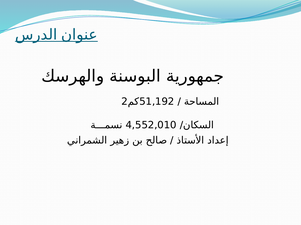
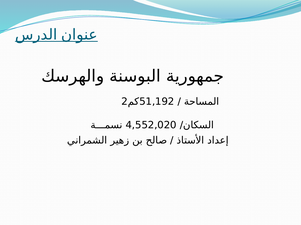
4,552,010: 4,552,010 -> 4,552,020
